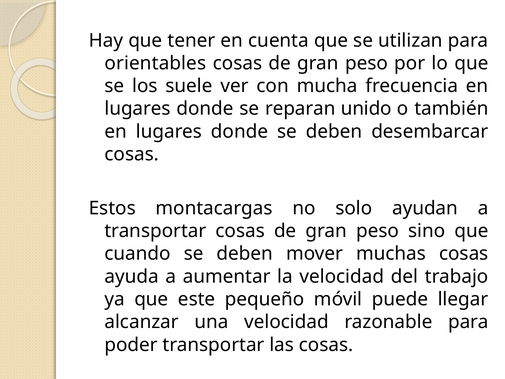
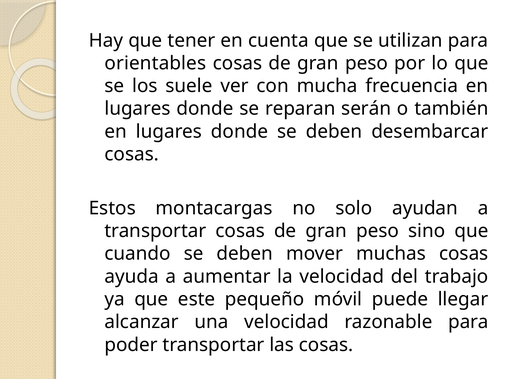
unido: unido -> serán
